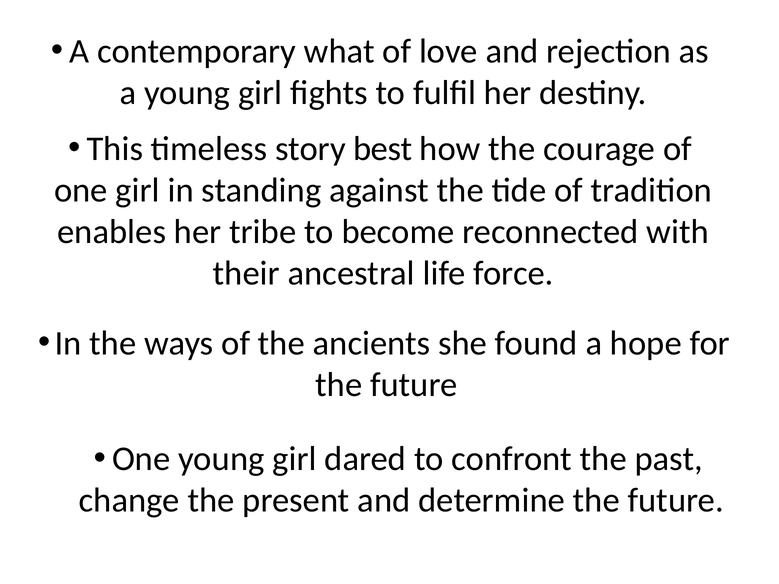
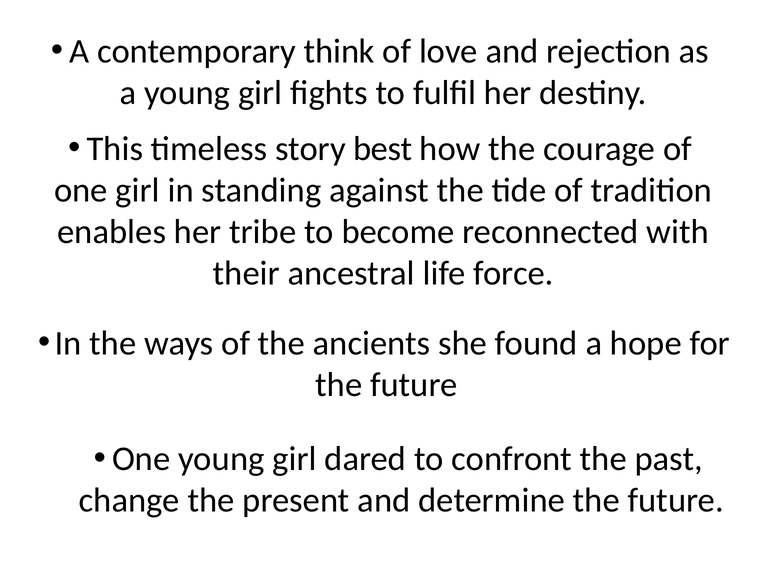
what: what -> think
